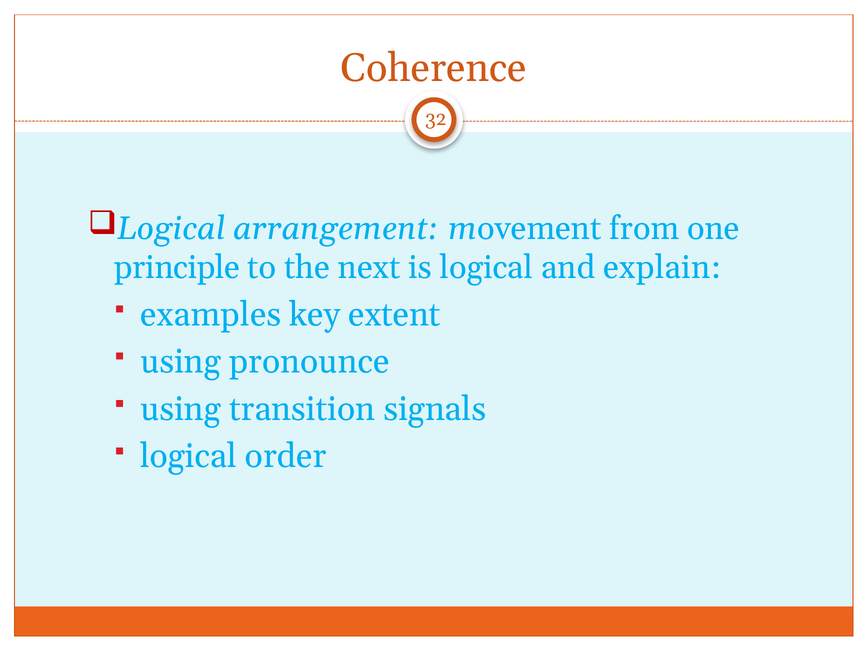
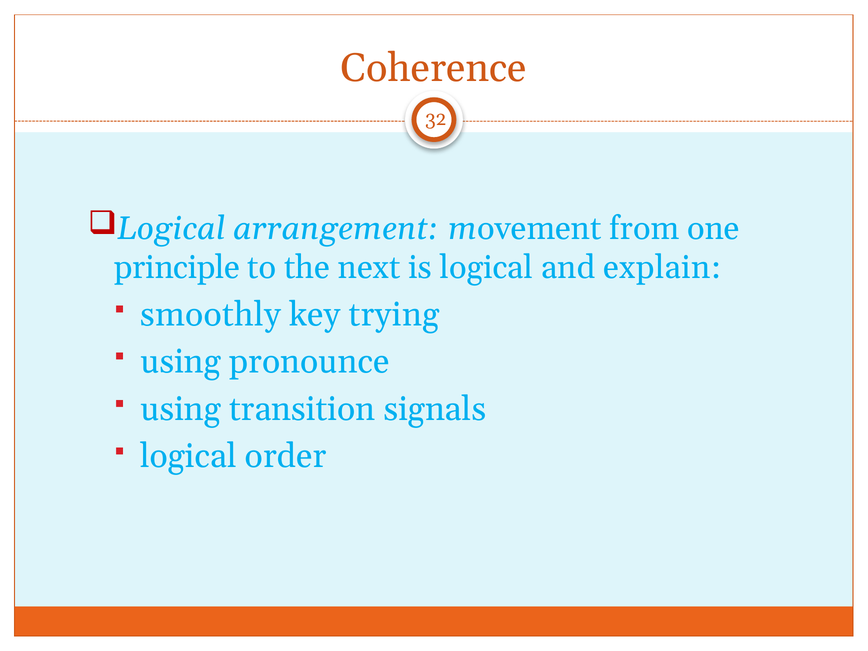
examples: examples -> smoothly
extent: extent -> trying
